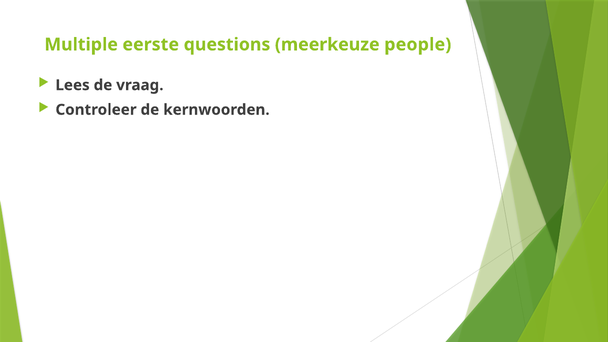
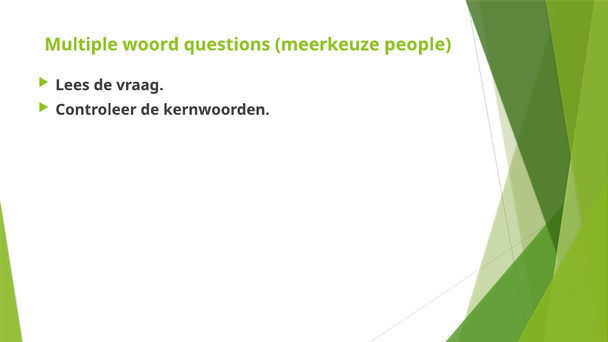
eerste: eerste -> woord
